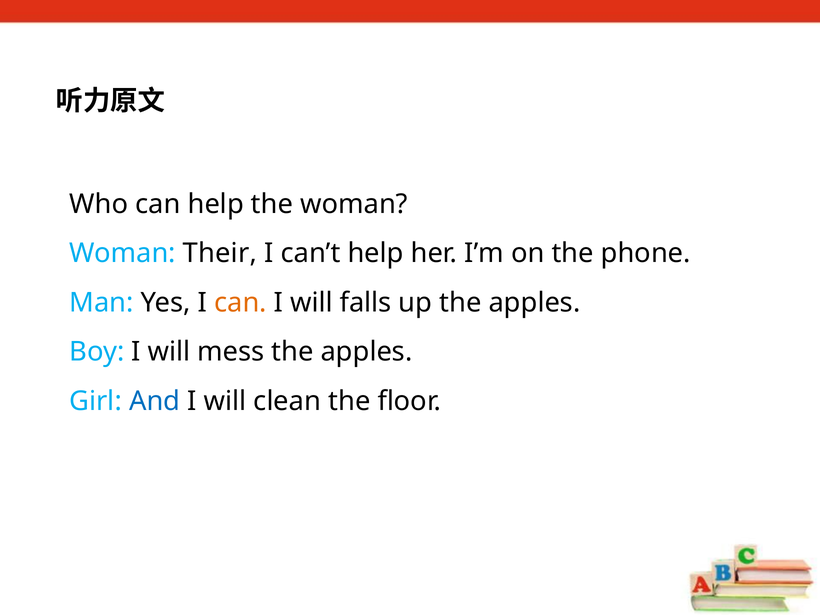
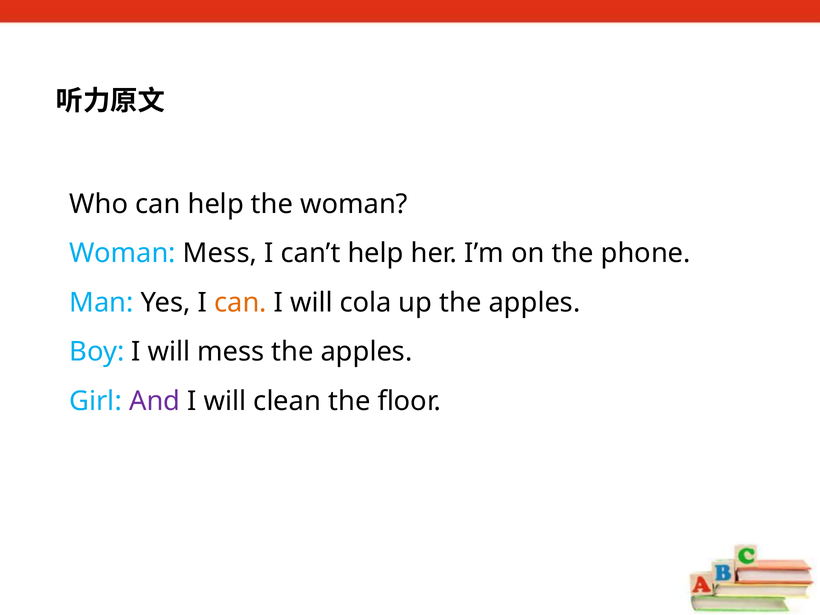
Woman Their: Their -> Mess
falls: falls -> cola
And colour: blue -> purple
